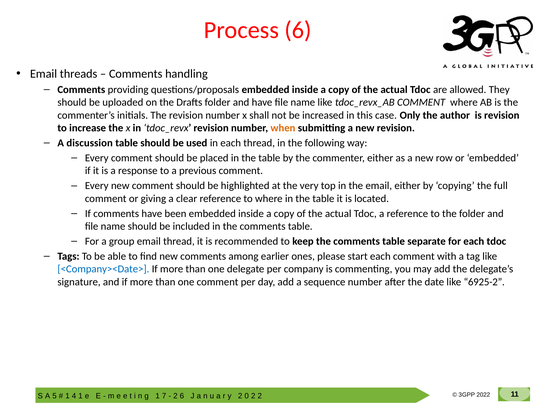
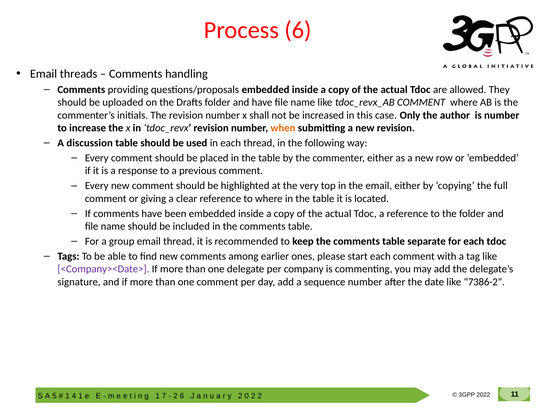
is revision: revision -> number
<Company><Date> colour: blue -> purple
6925-2: 6925-2 -> 7386-2
